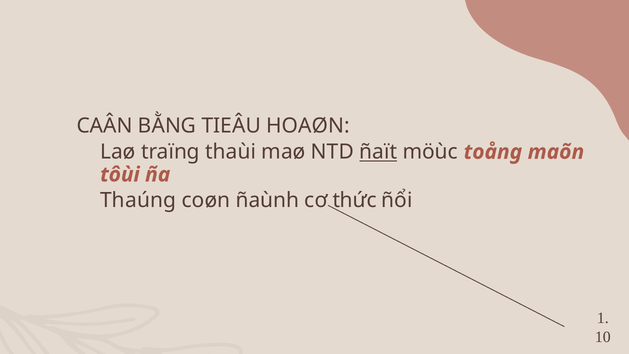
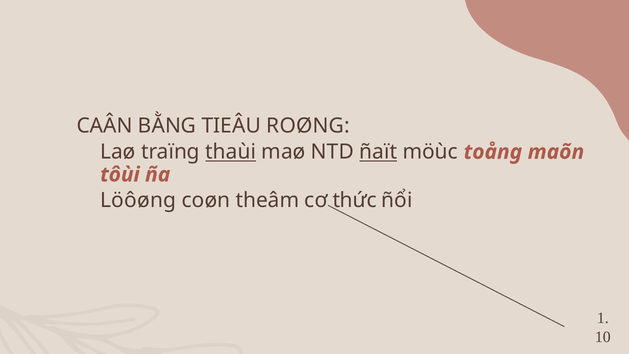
HOAØN: HOAØN -> ROØNG
thaùi underline: none -> present
Thaúng: Thaúng -> Löôøng
ñaùnh: ñaùnh -> theâm
